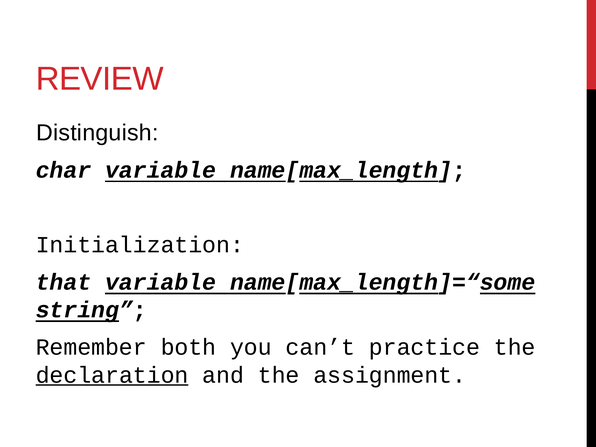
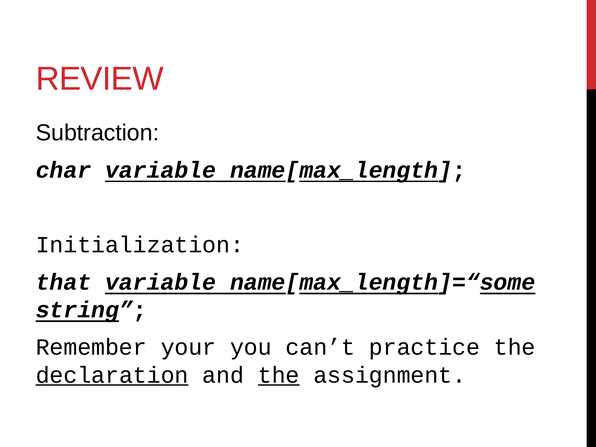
Distinguish: Distinguish -> Subtraction
both: both -> your
the at (279, 375) underline: none -> present
